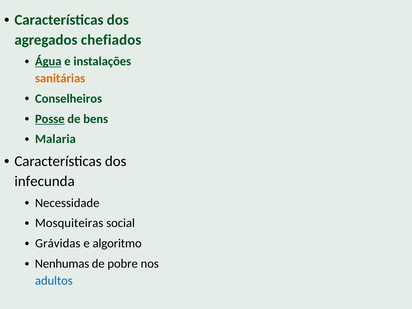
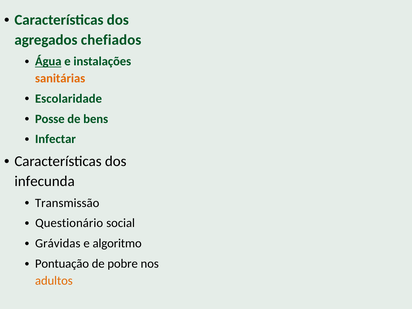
Conselheiros: Conselheiros -> Escolaridade
Posse underline: present -> none
Malaria: Malaria -> Infectar
Necessidade: Necessidade -> Transmissão
Mosquiteiras: Mosquiteiras -> Questionário
Nenhumas: Nenhumas -> Pontuação
adultos colour: blue -> orange
